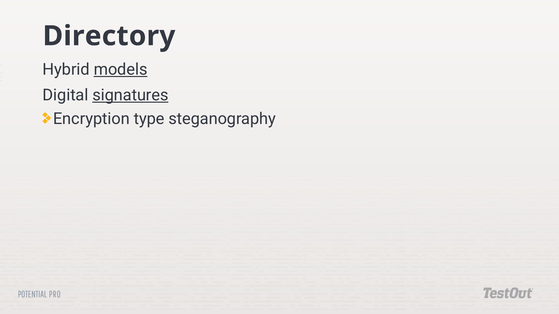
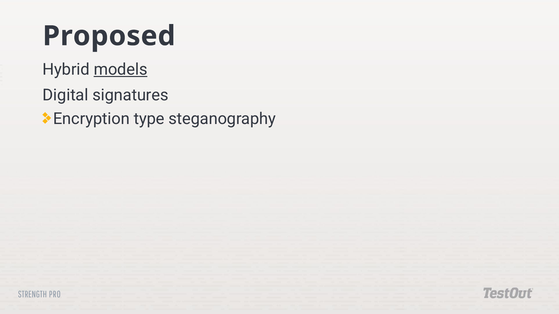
Directory: Directory -> Proposed
signatures underline: present -> none
POTENTIAL: POTENTIAL -> STRENGTH
